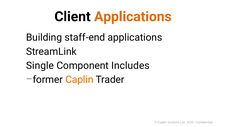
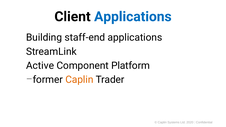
Applications at (133, 17) colour: orange -> blue
Single: Single -> Active
Includes: Includes -> Platform
